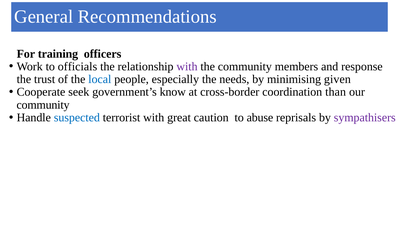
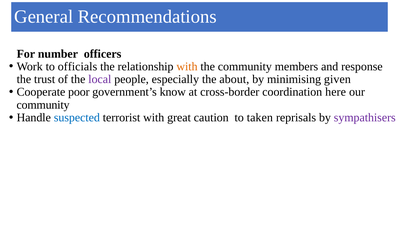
training: training -> number
with at (187, 66) colour: purple -> orange
local colour: blue -> purple
needs: needs -> about
seek: seek -> poor
than: than -> here
abuse: abuse -> taken
